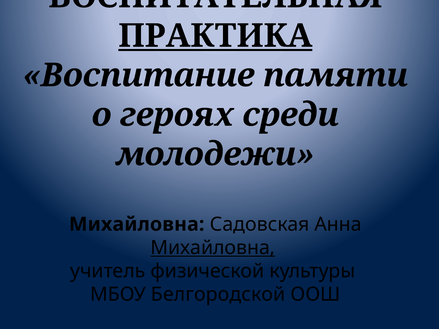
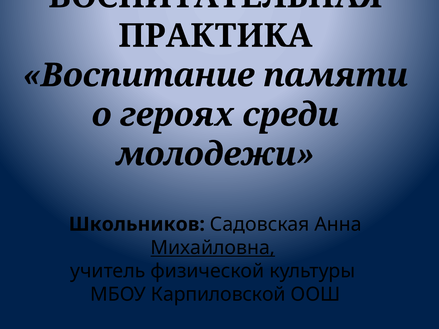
ПРАКТИКА underline: present -> none
Михайловна at (137, 224): Михайловна -> Школьников
Белгородской: Белгородской -> Карпиловской
